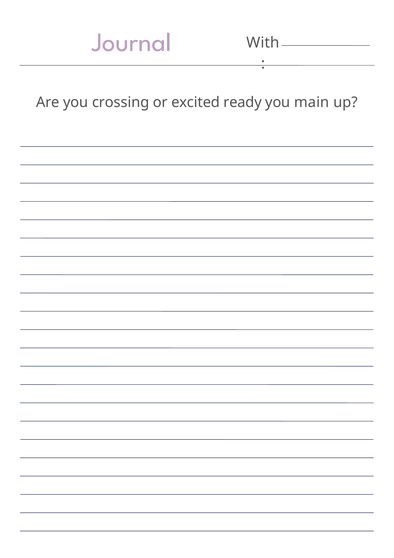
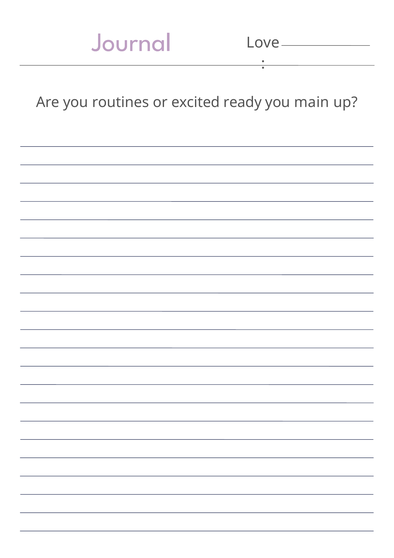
With: With -> Love
crossing: crossing -> routines
